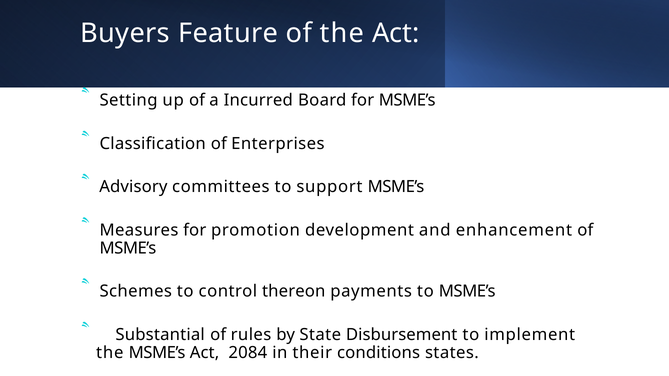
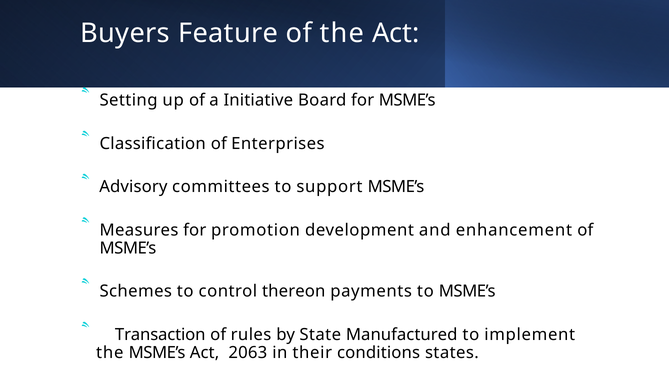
Incurred: Incurred -> Initiative
Substantial: Substantial -> Transaction
Disbursement: Disbursement -> Manufactured
2084: 2084 -> 2063
